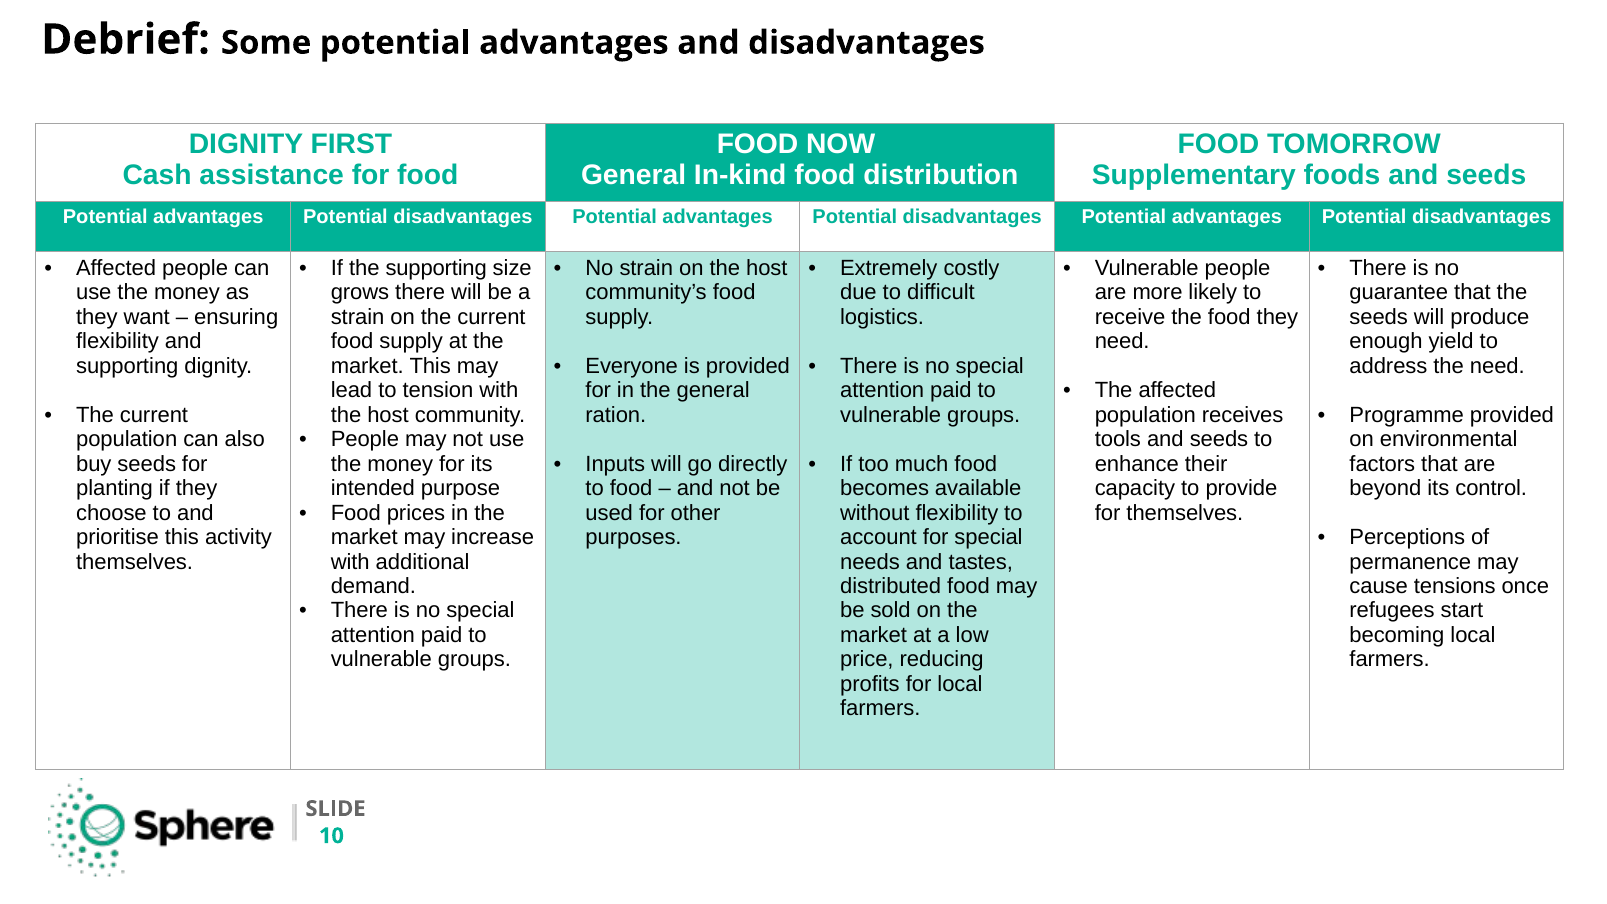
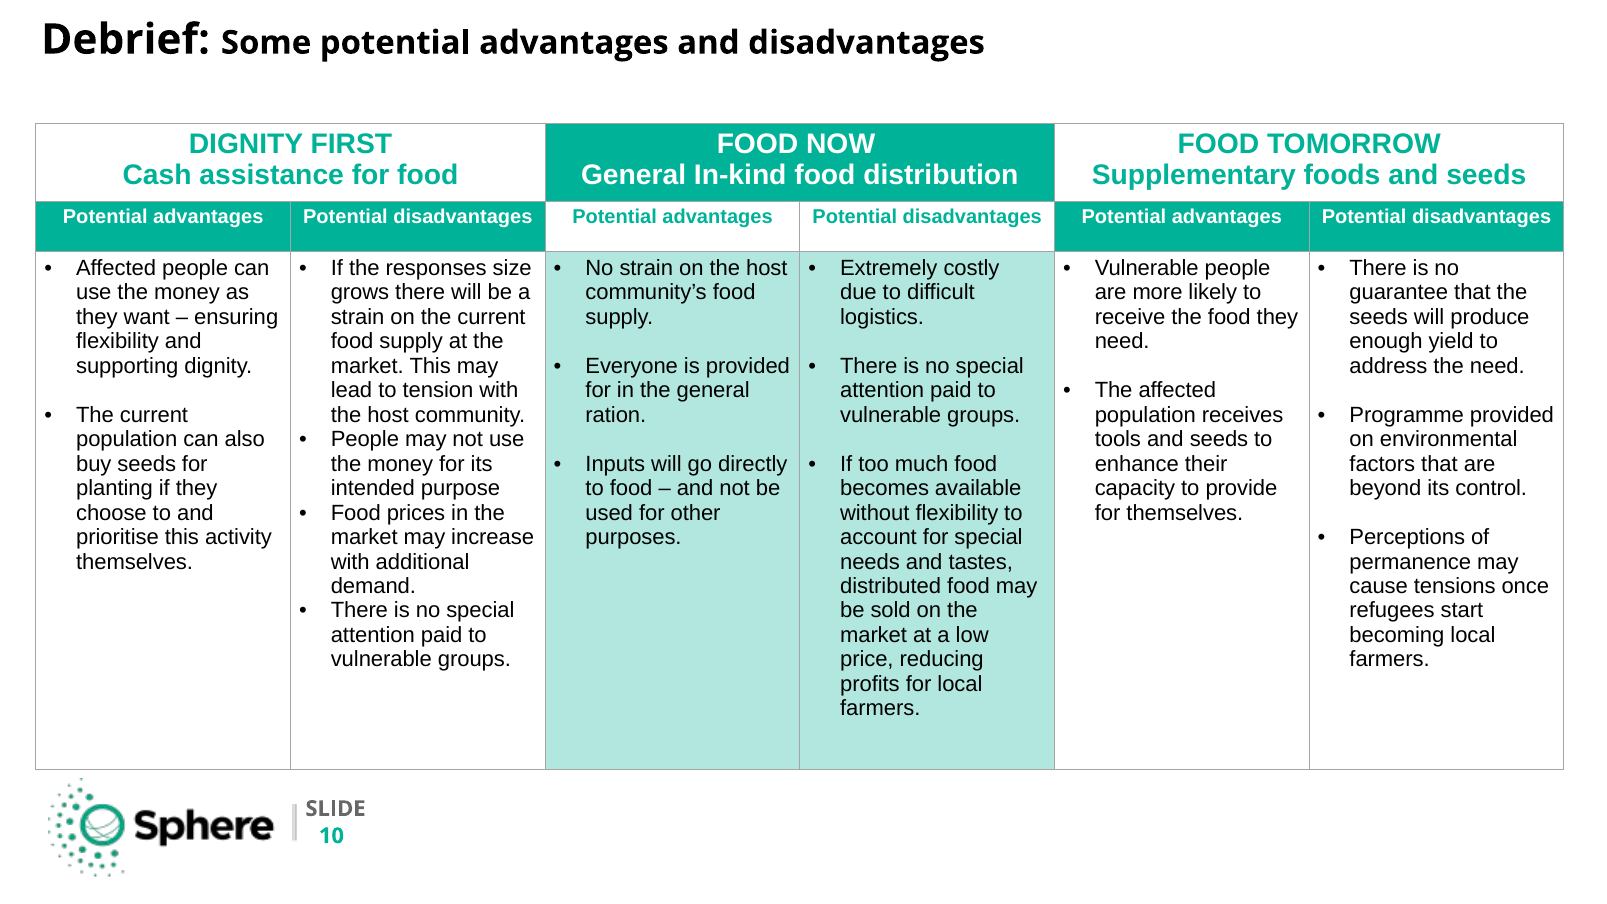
the supporting: supporting -> responses
